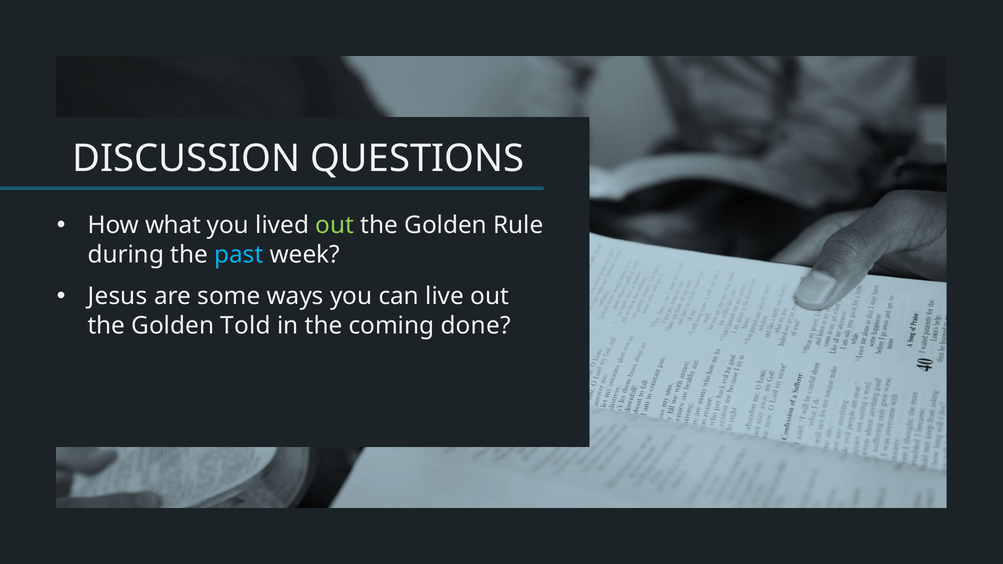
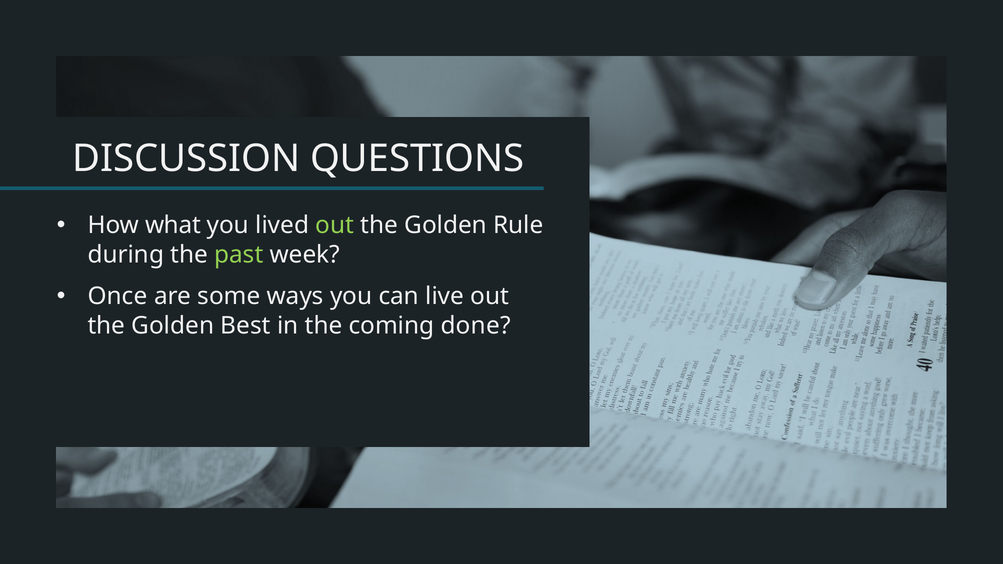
past colour: light blue -> light green
Jesus: Jesus -> Once
Told: Told -> Best
